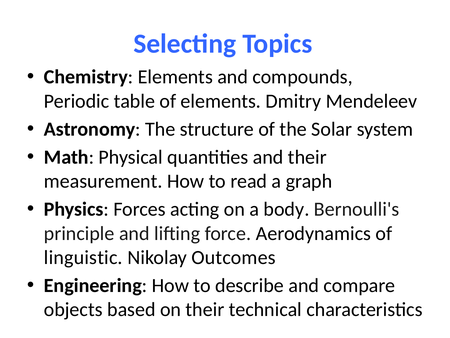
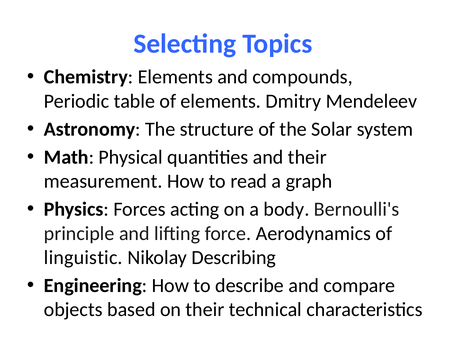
Outcomes: Outcomes -> Describing
